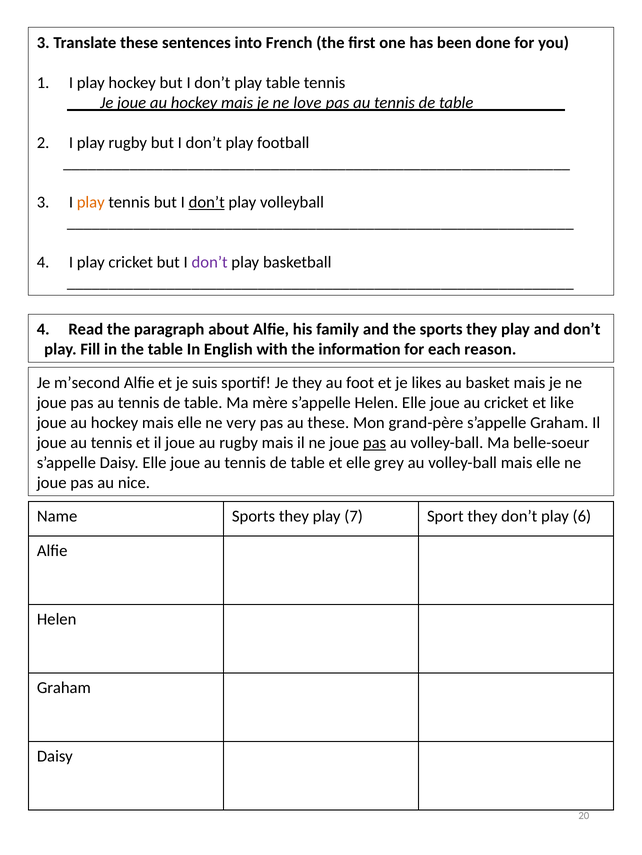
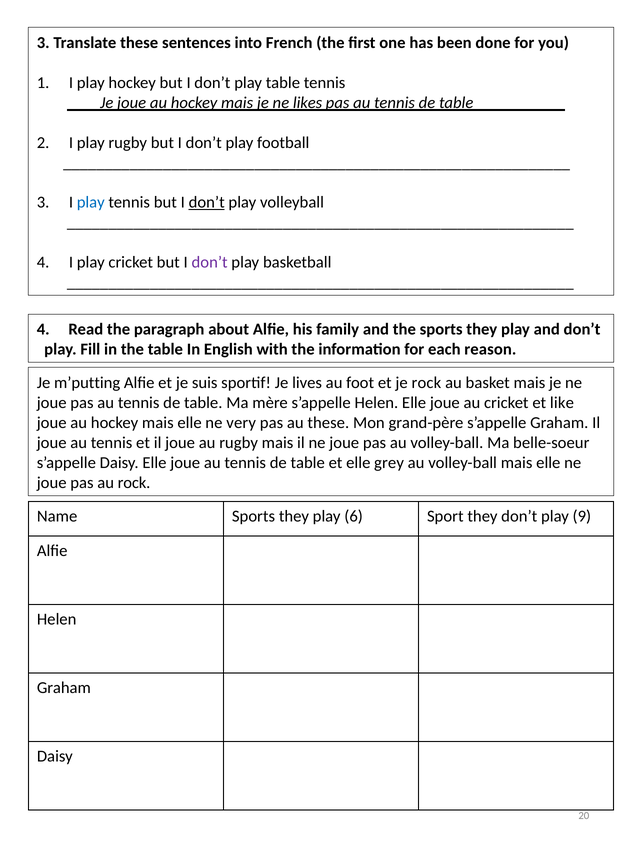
love: love -> likes
play at (91, 203) colour: orange -> blue
m’second: m’second -> m’putting
Je they: they -> lives
je likes: likes -> rock
pas at (375, 443) underline: present -> none
au nice: nice -> rock
7: 7 -> 6
6: 6 -> 9
